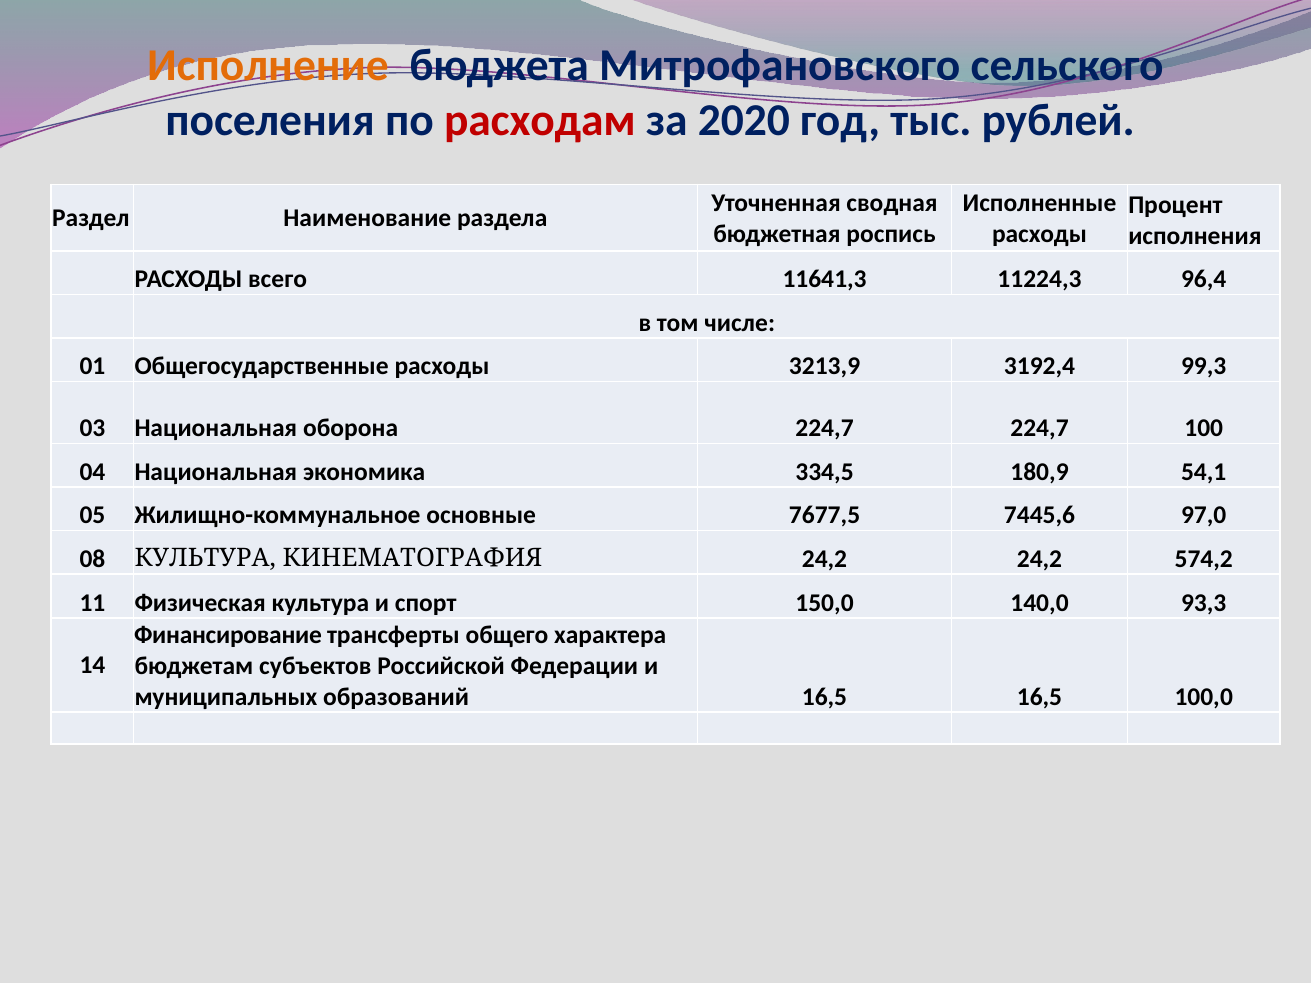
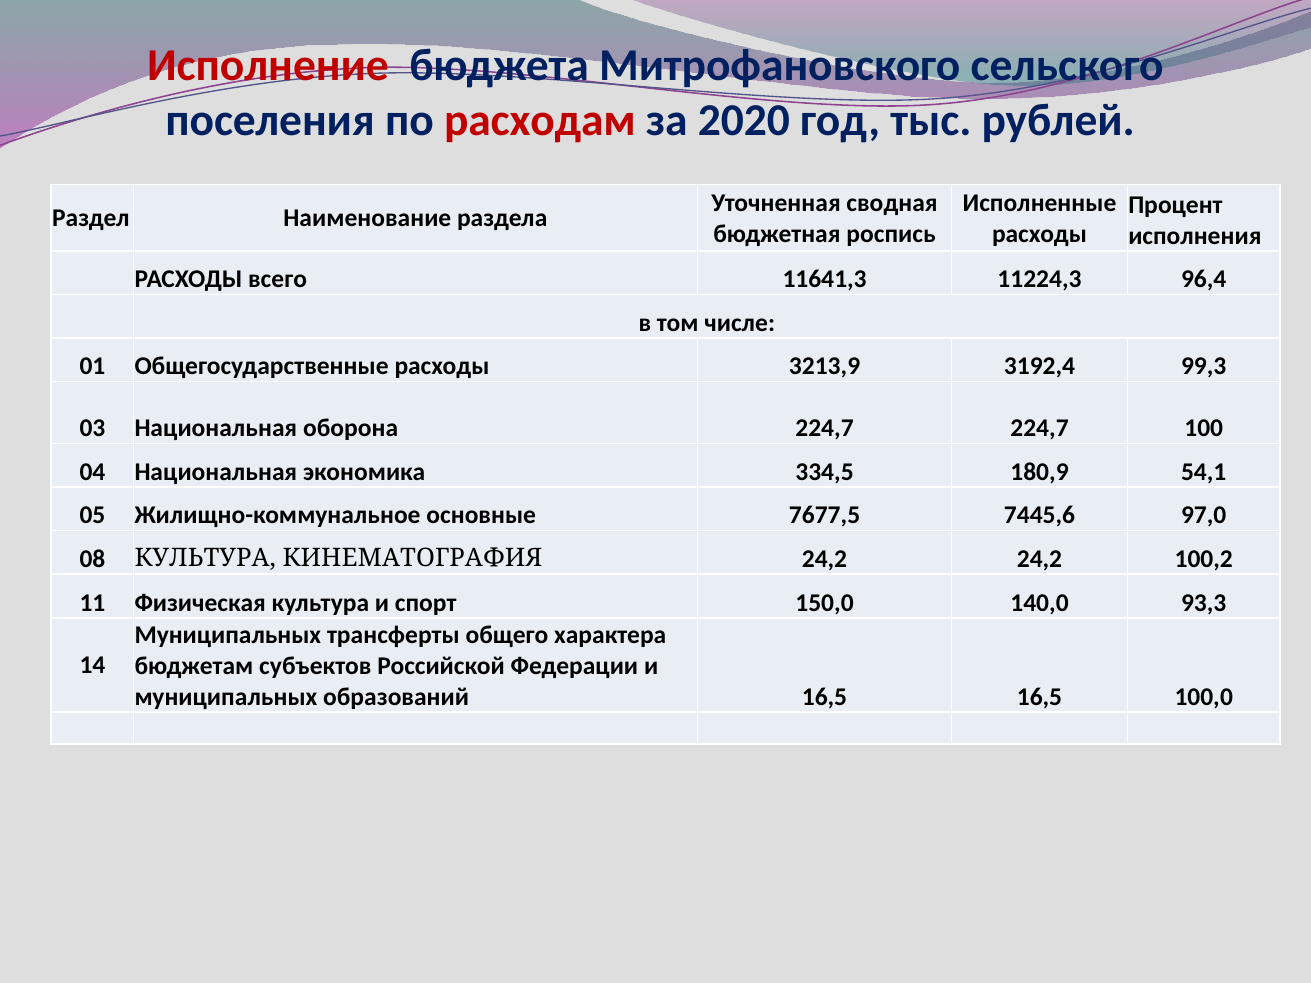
Исполнение colour: orange -> red
574,2: 574,2 -> 100,2
Финансирование at (228, 635): Финансирование -> Муниципальных
